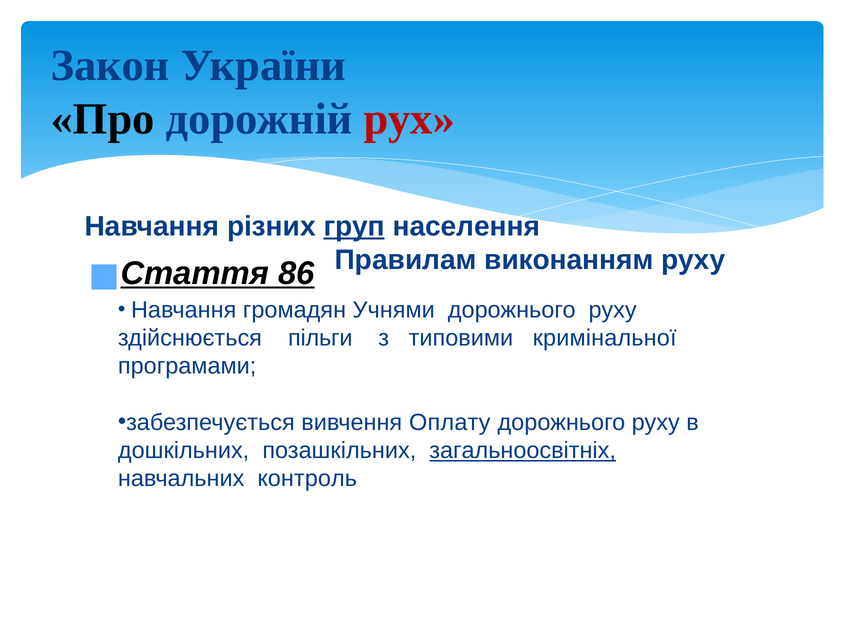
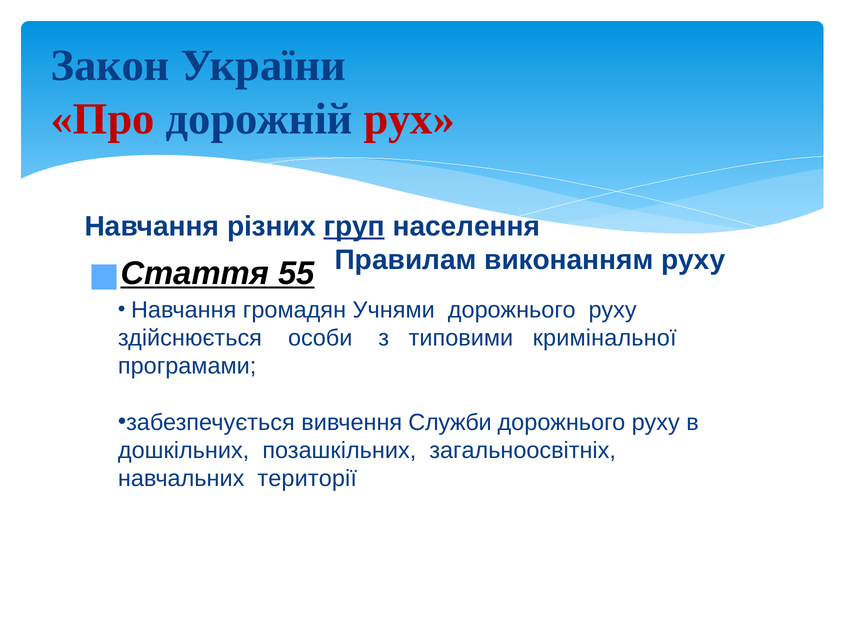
Про colour: black -> red
86: 86 -> 55
пільги: пільги -> особи
Оплату: Оплату -> Служби
загальноосвітніх underline: present -> none
контроль: контроль -> території
